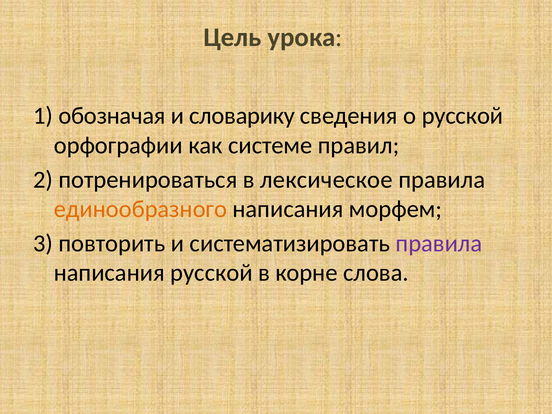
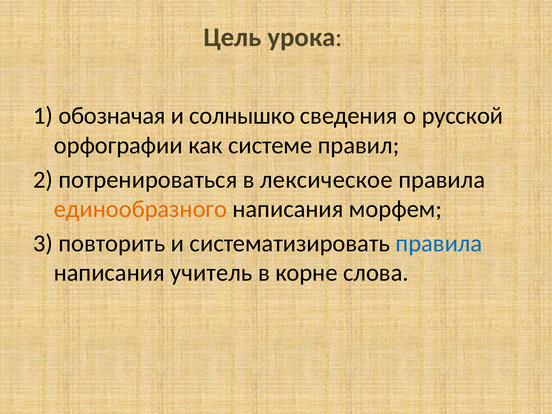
словарику: словарику -> солнышко
правила at (439, 243) colour: purple -> blue
написания русской: русской -> учитель
